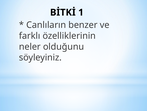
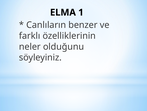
BİTKİ: BİTKİ -> ELMA
